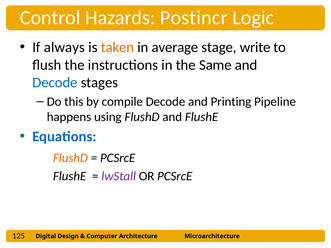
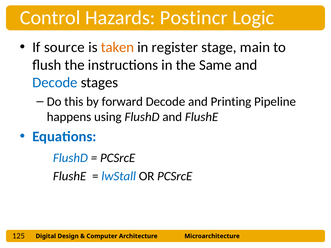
always: always -> source
average: average -> register
write: write -> main
compile: compile -> forward
FlushD at (70, 158) colour: orange -> blue
lwStall colour: purple -> blue
